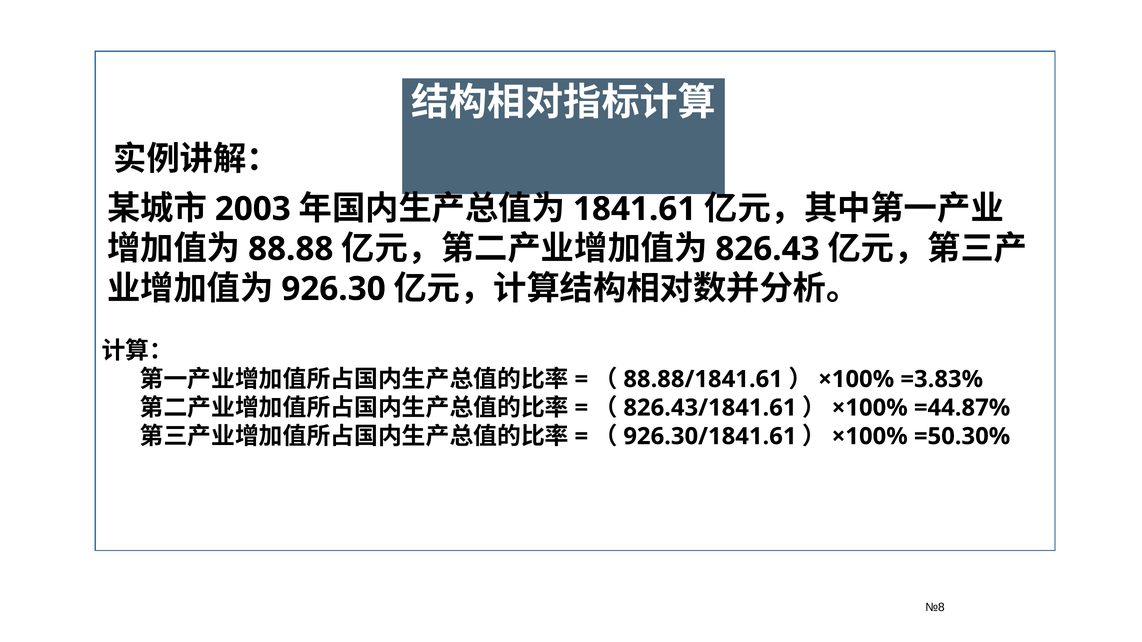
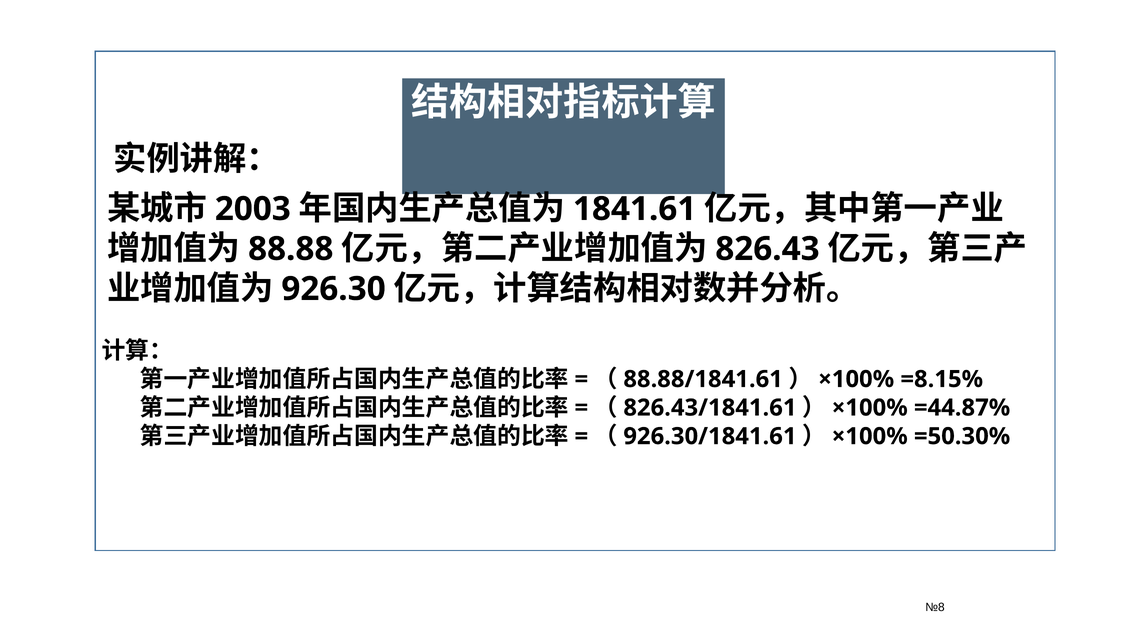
=3.83%: =3.83% -> =8.15%
